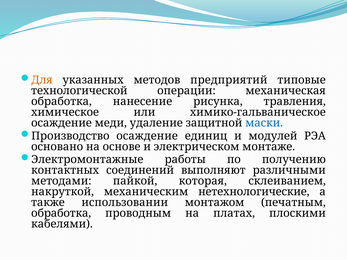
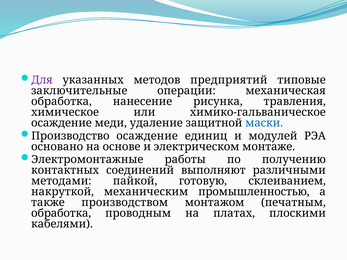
Для colour: orange -> purple
технологической: технологической -> заключительные
которая: которая -> готовую
нетехнологические: нетехнологические -> промышленностью
использовании: использовании -> производством
